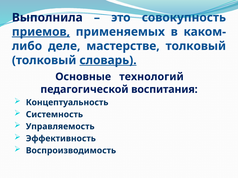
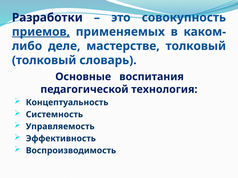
Выполнила: Выполнила -> Разработки
словарь underline: present -> none
технологий: технологий -> воспитания
воспитания: воспитания -> технология
